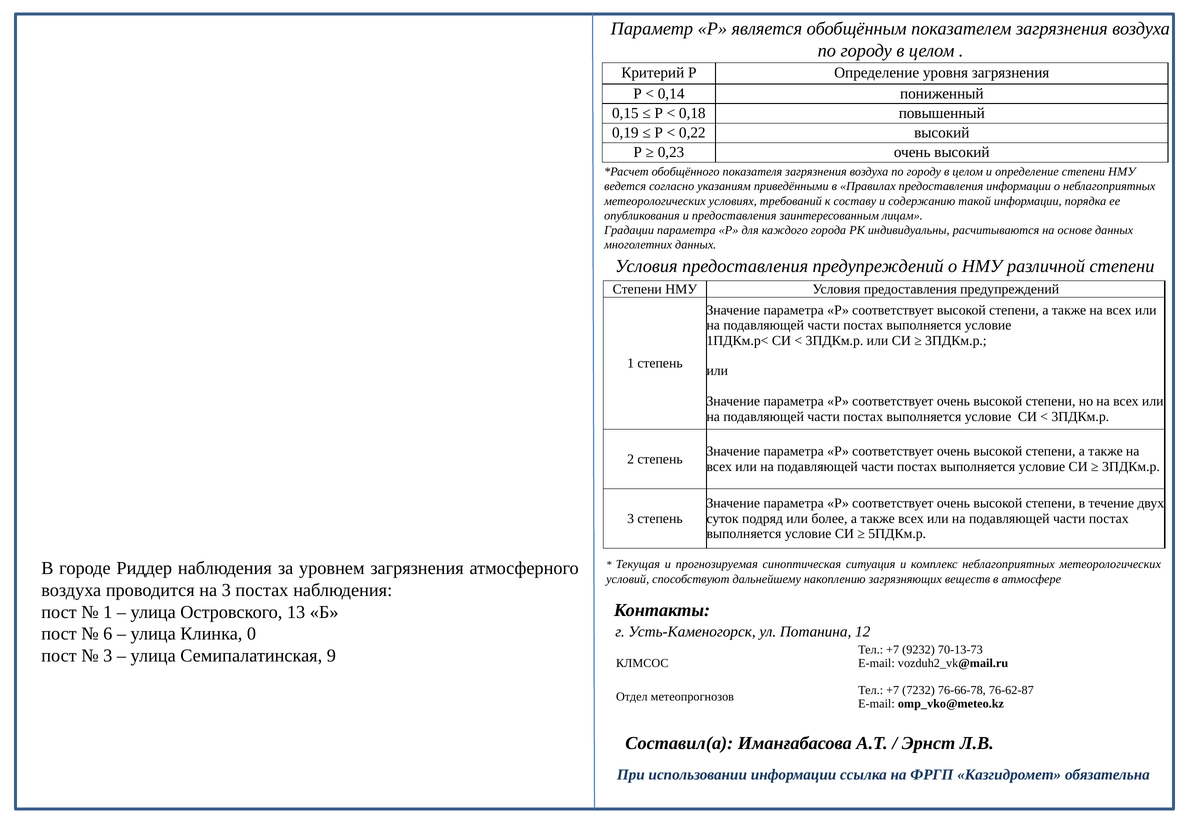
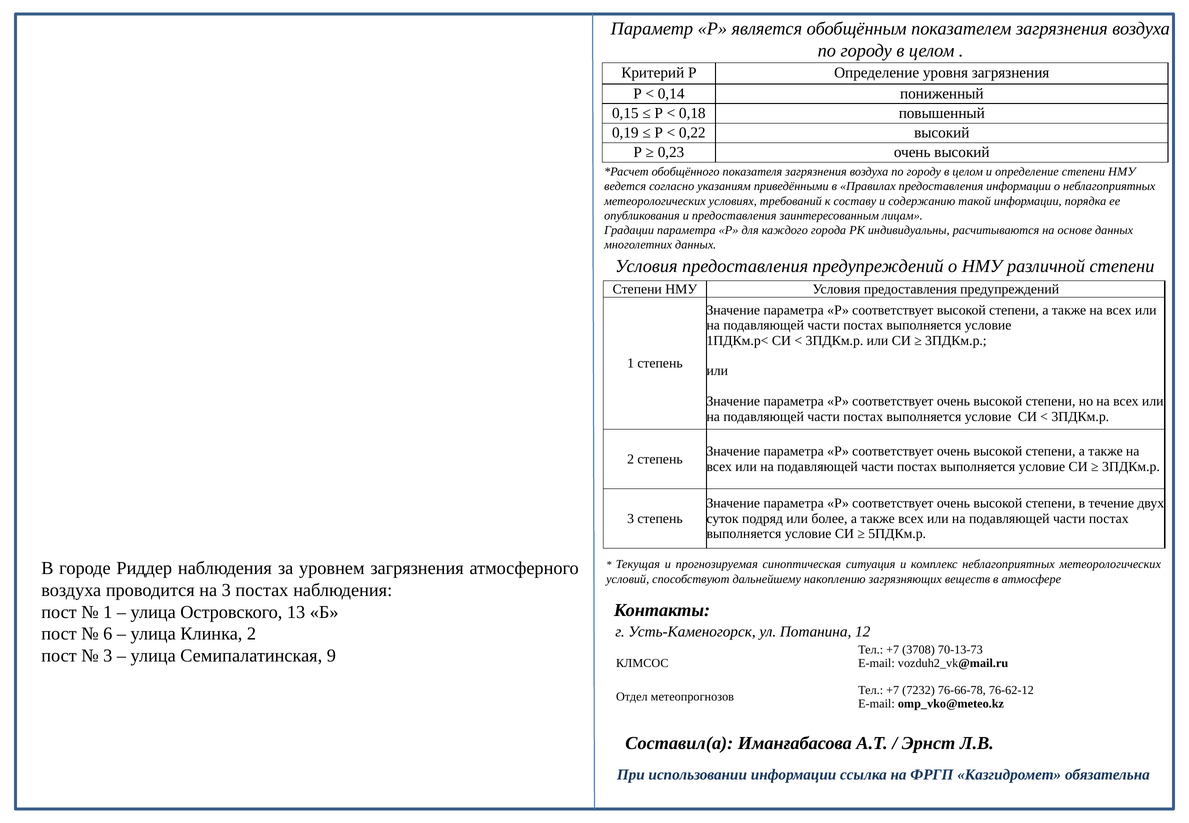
Клинка 0: 0 -> 2
9232: 9232 -> 3708
76-62-87: 76-62-87 -> 76-62-12
